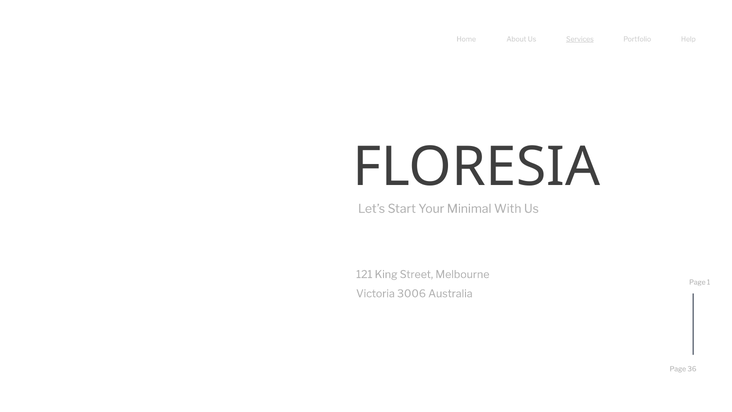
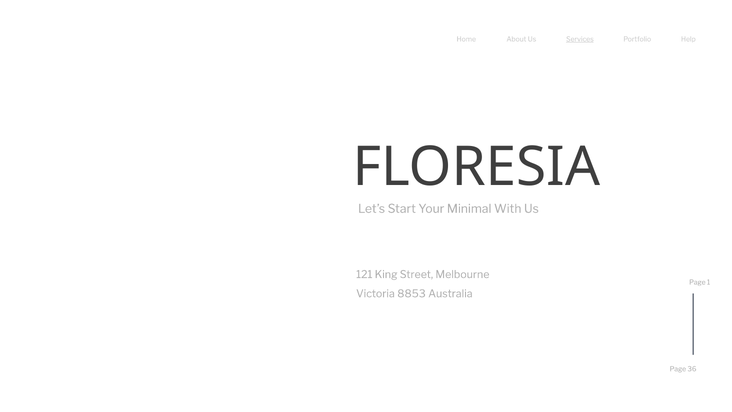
3006: 3006 -> 8853
